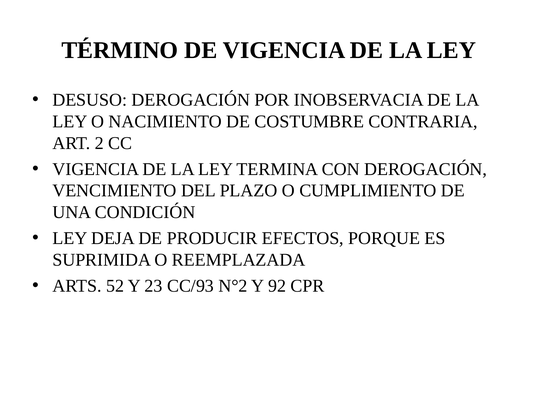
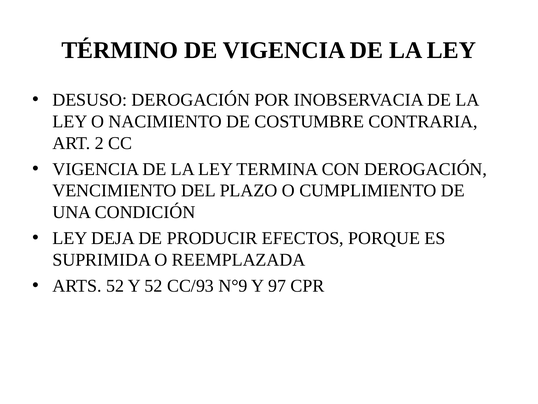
Y 23: 23 -> 52
N°2: N°2 -> N°9
92: 92 -> 97
